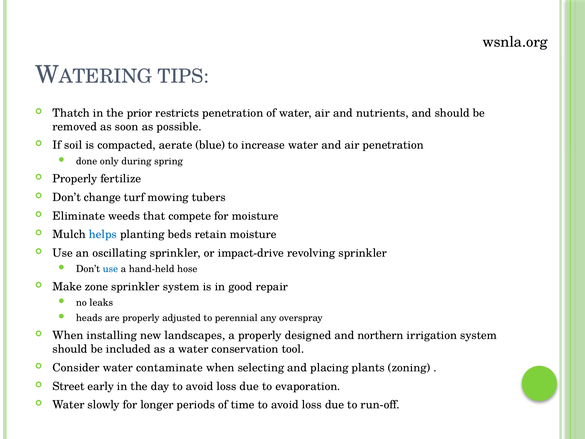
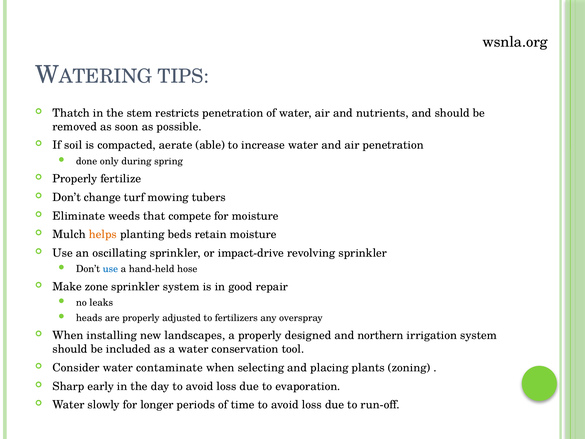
prior: prior -> stem
blue: blue -> able
helps colour: blue -> orange
perennial: perennial -> fertilizers
Street: Street -> Sharp
